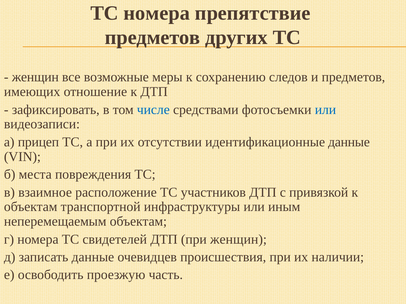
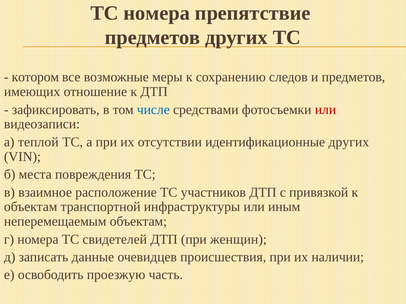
женщин at (35, 77): женщин -> котором
или at (325, 110) colour: blue -> red
прицеп: прицеп -> теплой
идентификационные данные: данные -> других
